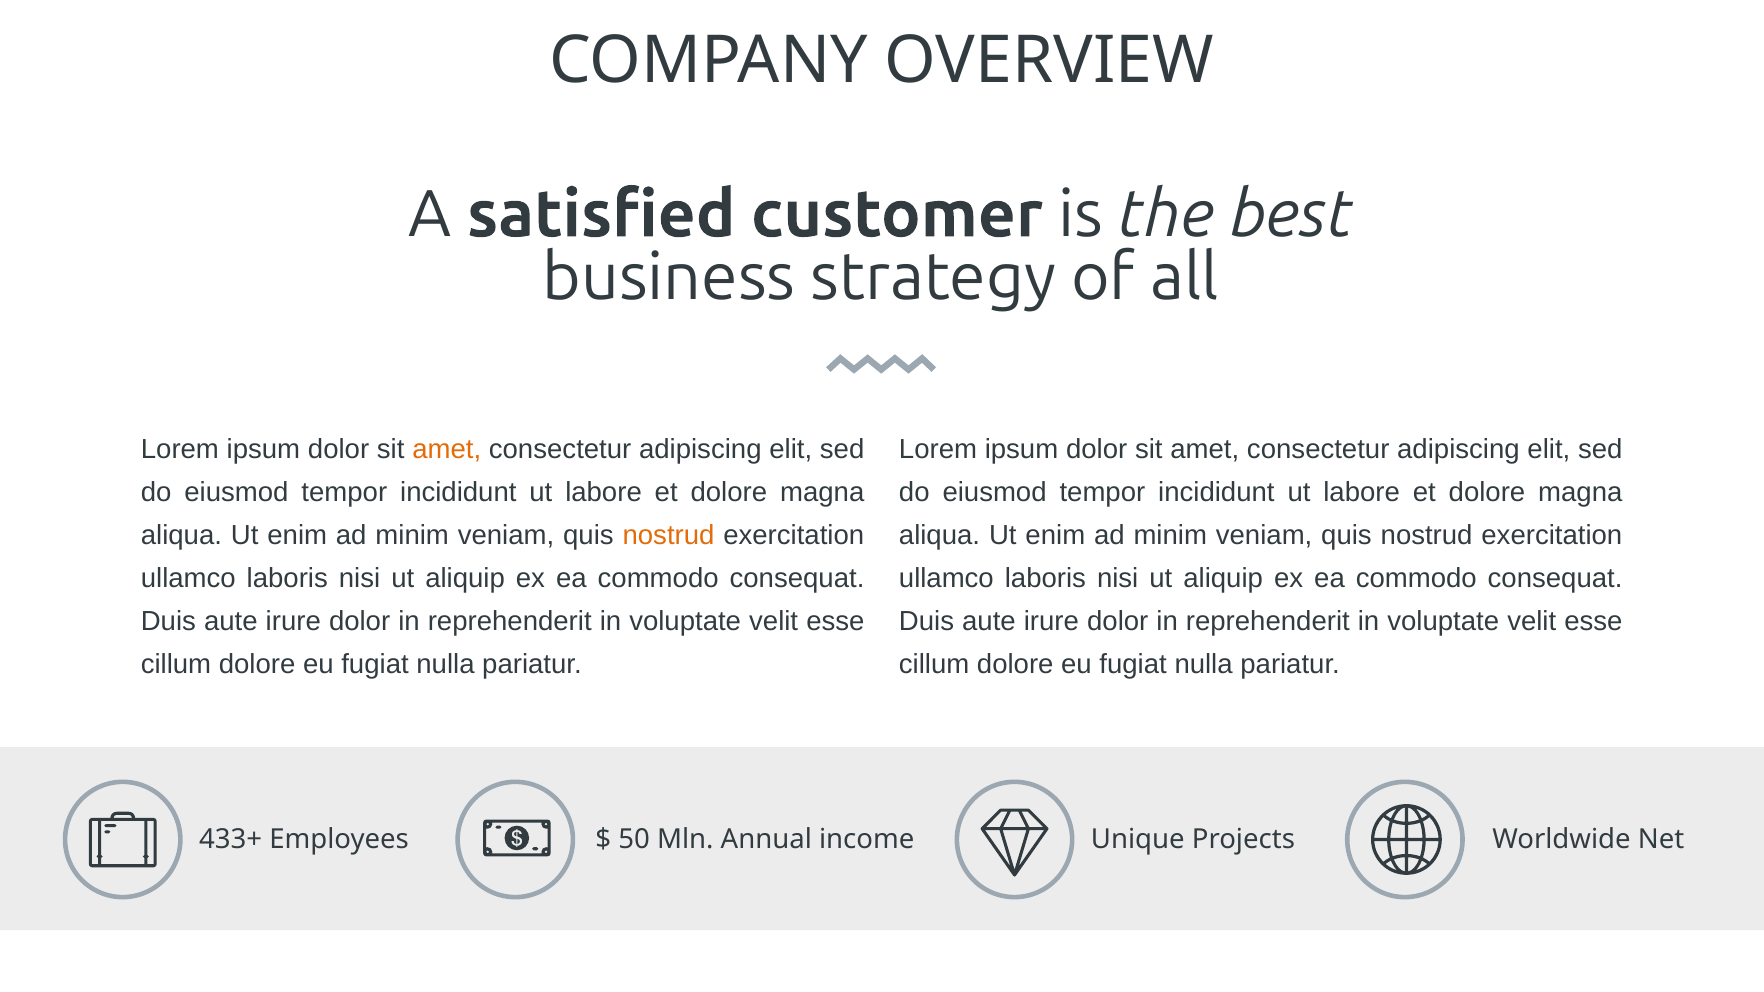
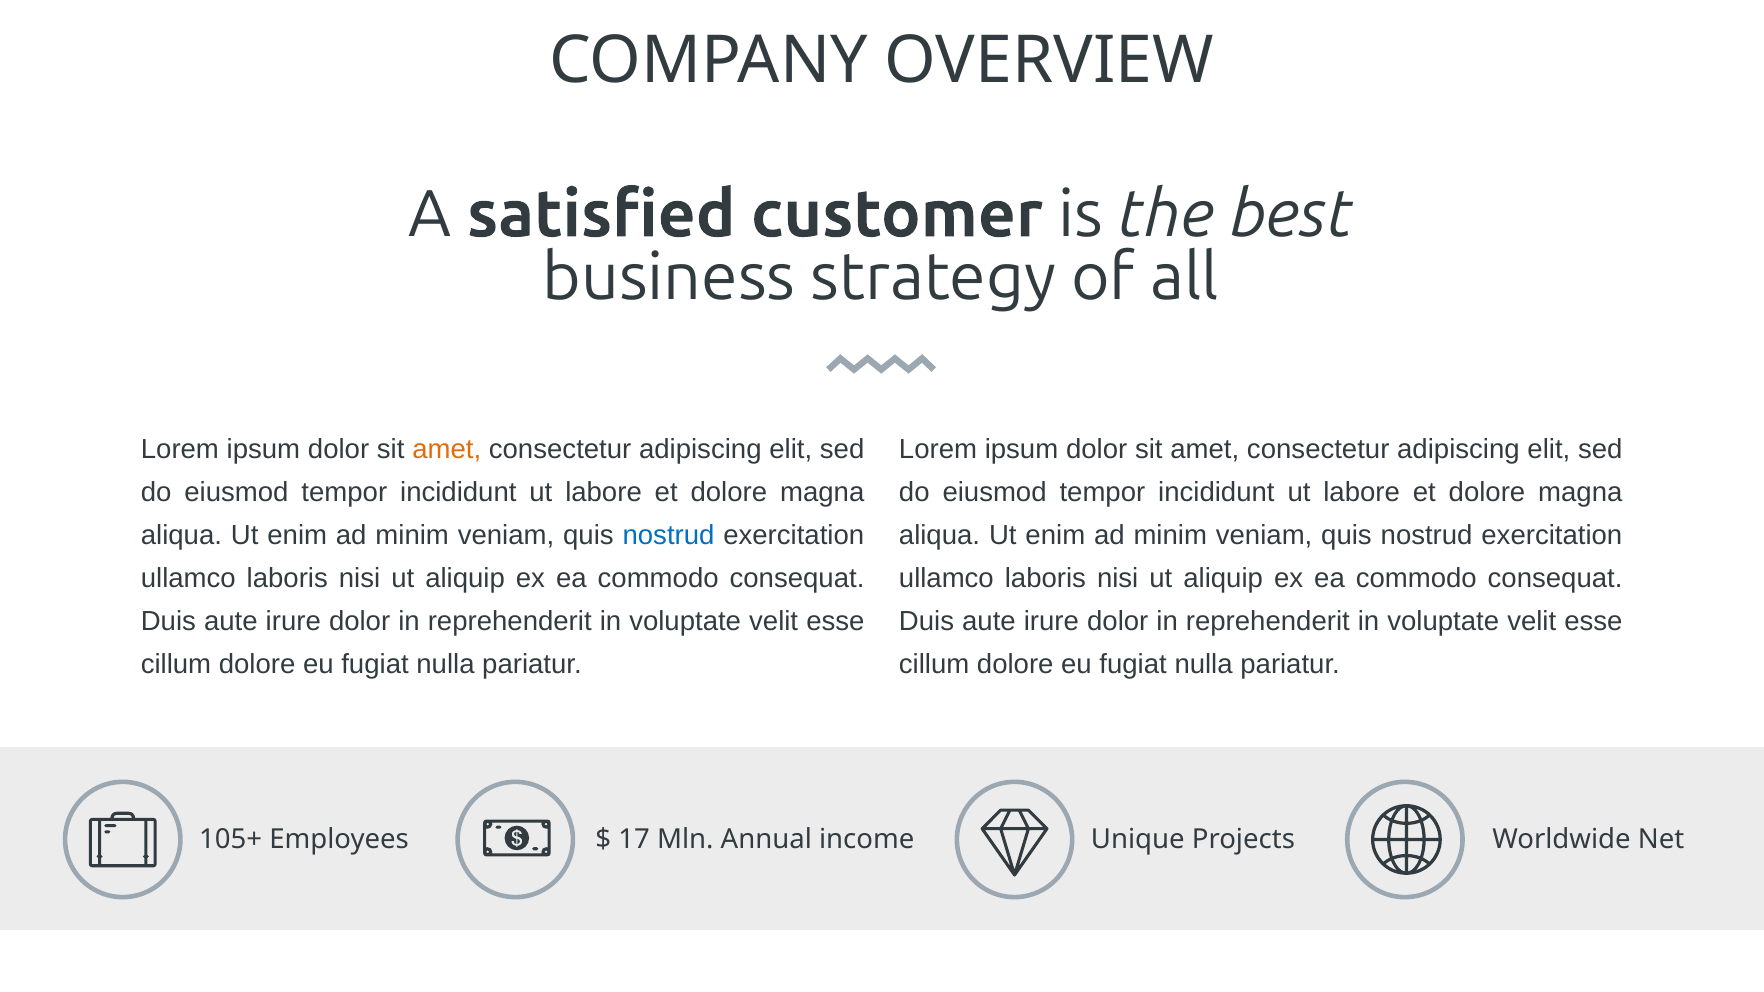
nostrud at (669, 536) colour: orange -> blue
433+: 433+ -> 105+
50: 50 -> 17
